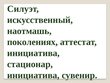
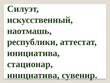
поколениях: поколениях -> республики
